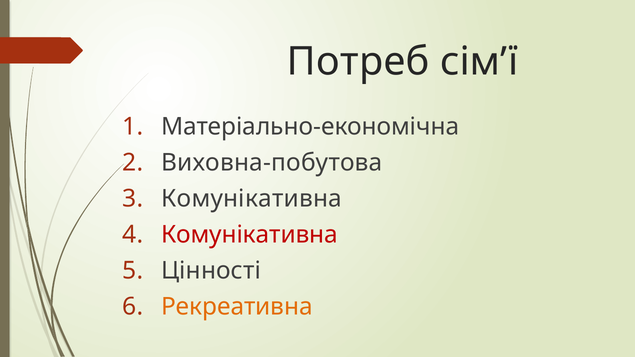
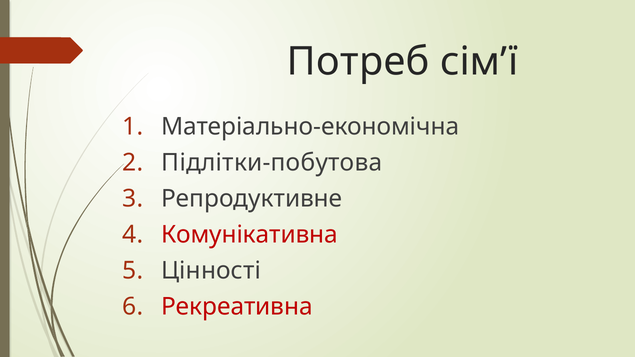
Виховна-побутова: Виховна-побутова -> Підлітки-побутова
Комунікативна at (252, 199): Комунікативна -> Репродуктивне
Рекреативна colour: orange -> red
